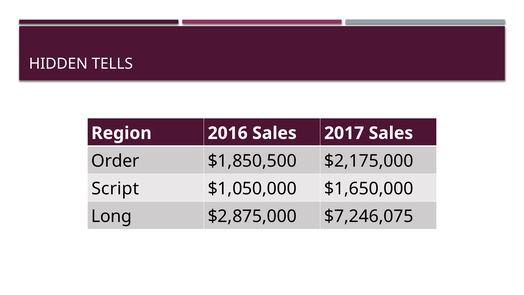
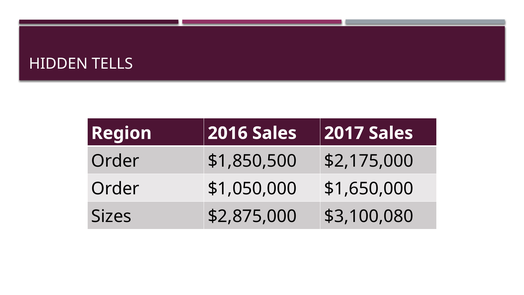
Script at (115, 188): Script -> Order
Long: Long -> Sizes
$7,246,075: $7,246,075 -> $3,100,080
